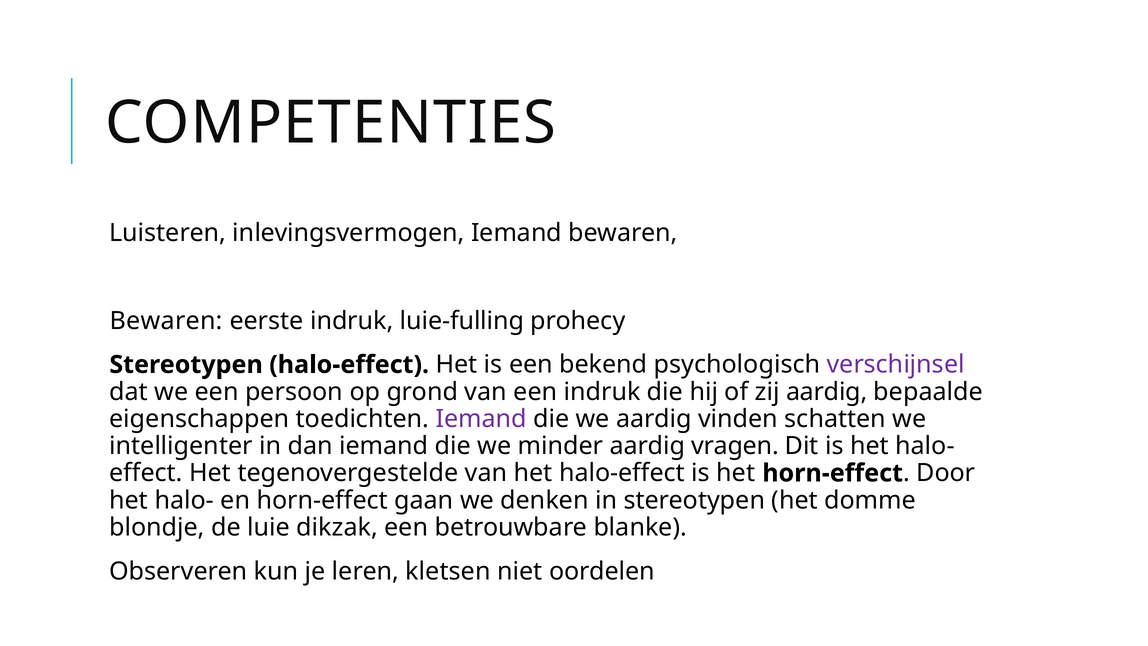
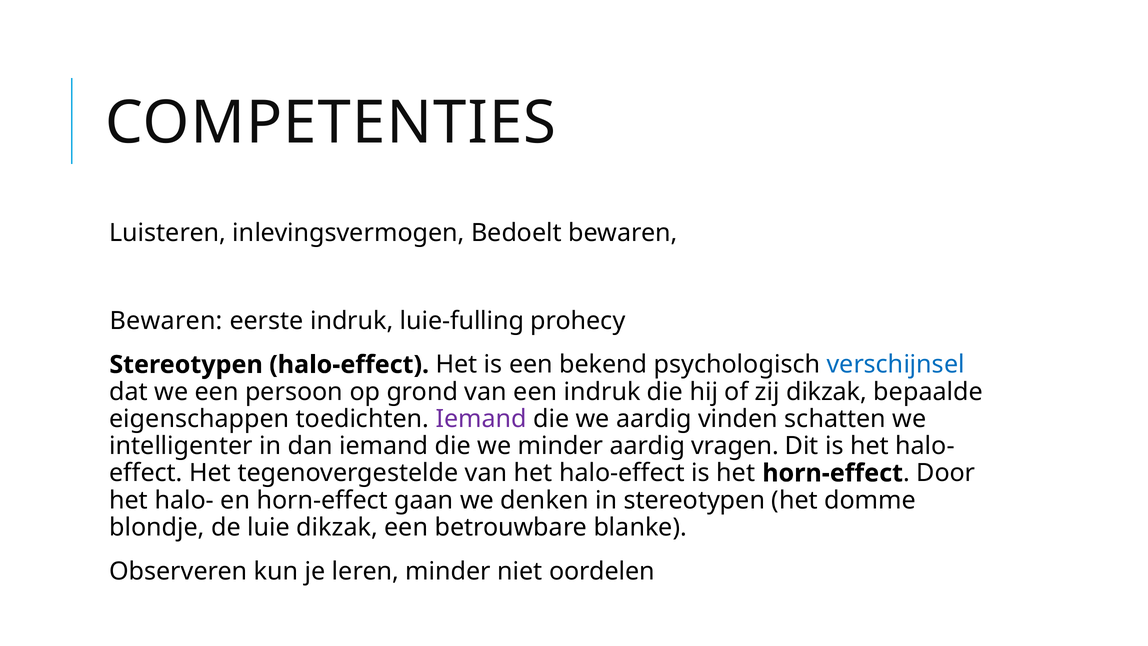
inlevingsvermogen Iemand: Iemand -> Bedoelt
verschijnsel colour: purple -> blue
zij aardig: aardig -> dikzak
leren kletsen: kletsen -> minder
